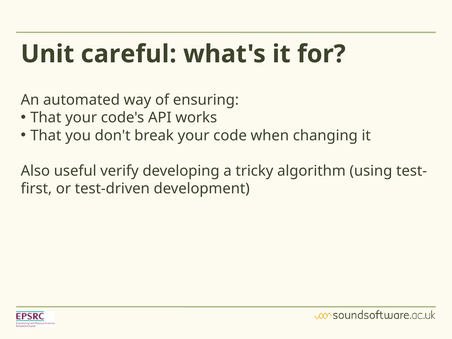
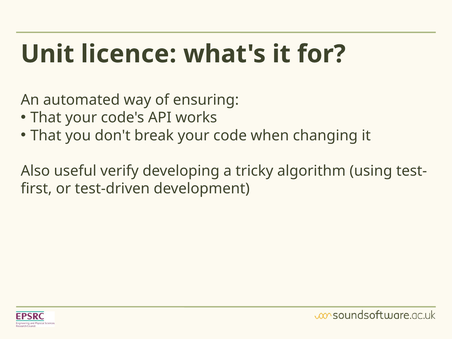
careful: careful -> licence
